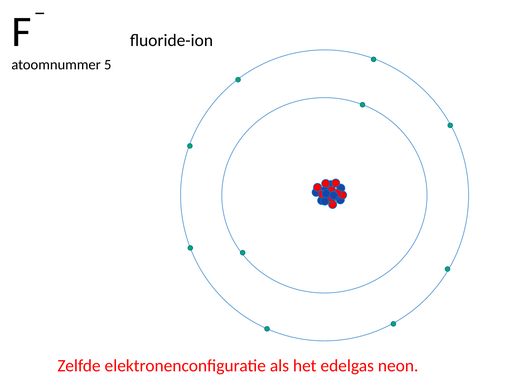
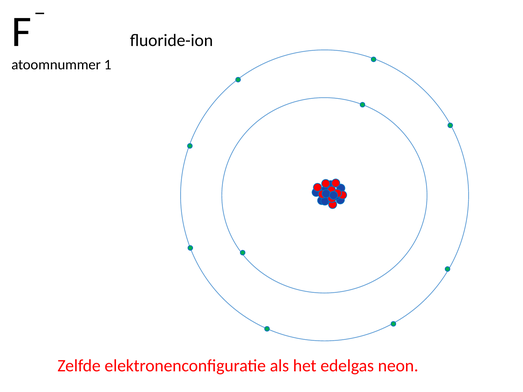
5: 5 -> 1
